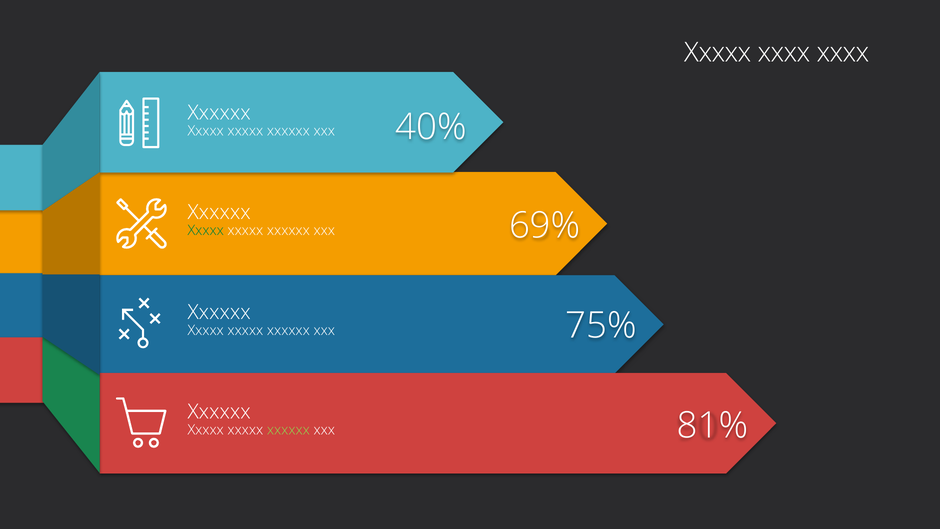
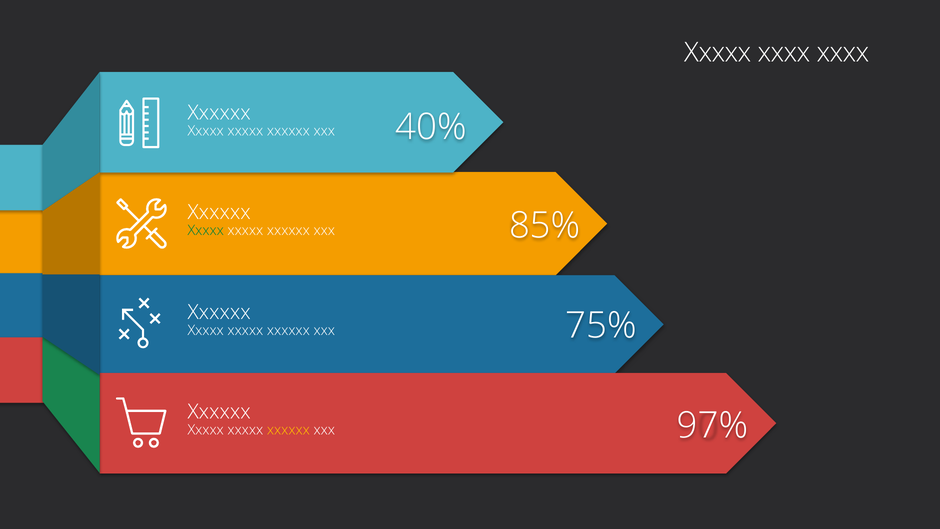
69%: 69% -> 85%
81%: 81% -> 97%
xxxxxx at (288, 430) colour: light green -> yellow
